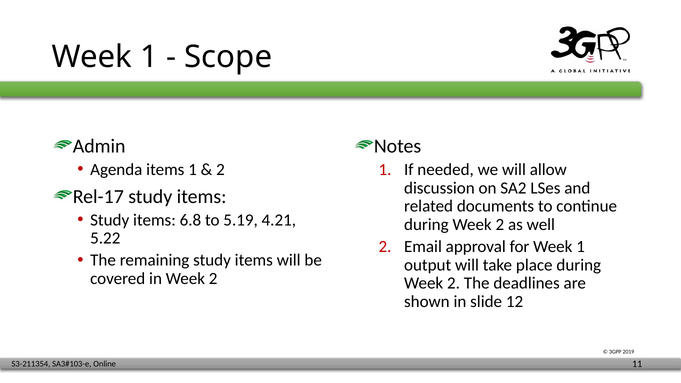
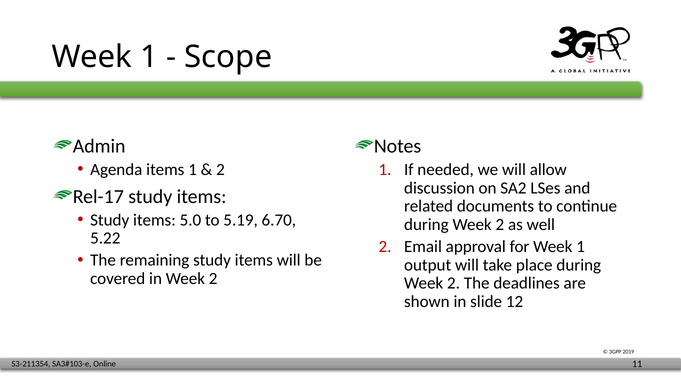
6.8: 6.8 -> 5.0
4.21: 4.21 -> 6.70
